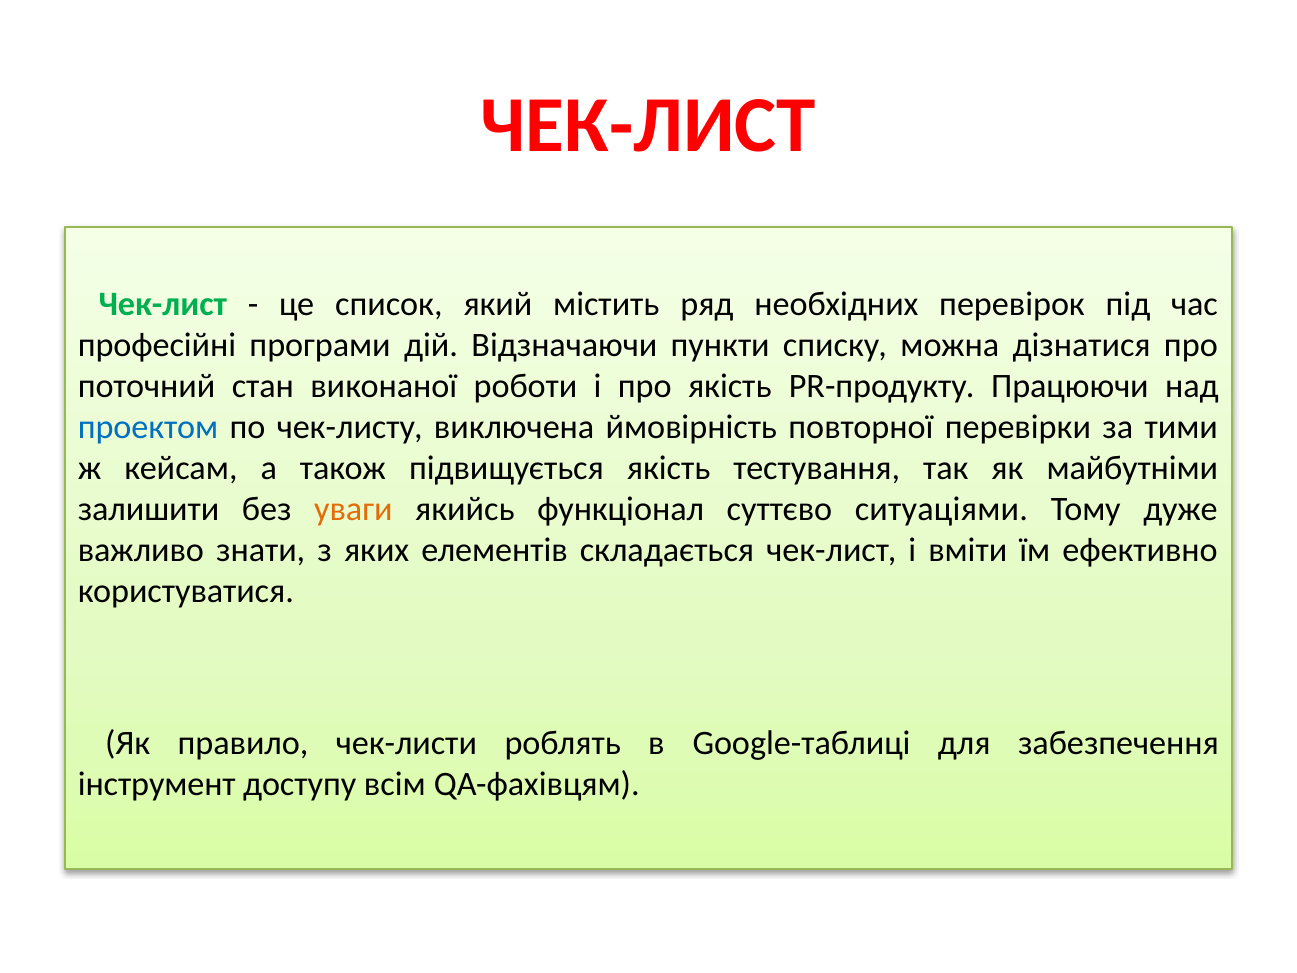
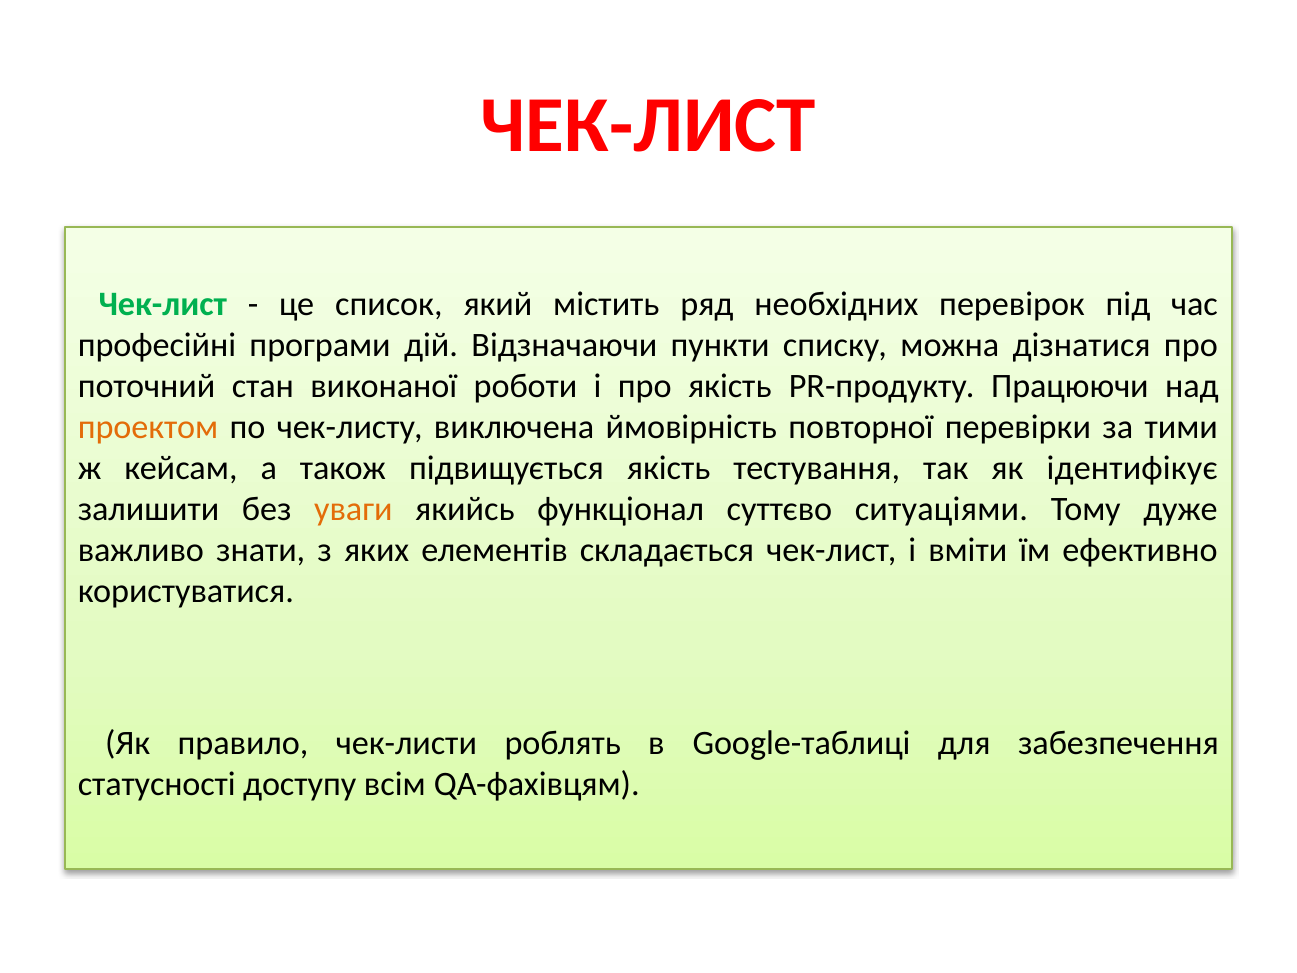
проектом colour: blue -> orange
майбутніми: майбутніми -> ідентифікує
інструмент: інструмент -> статусності
